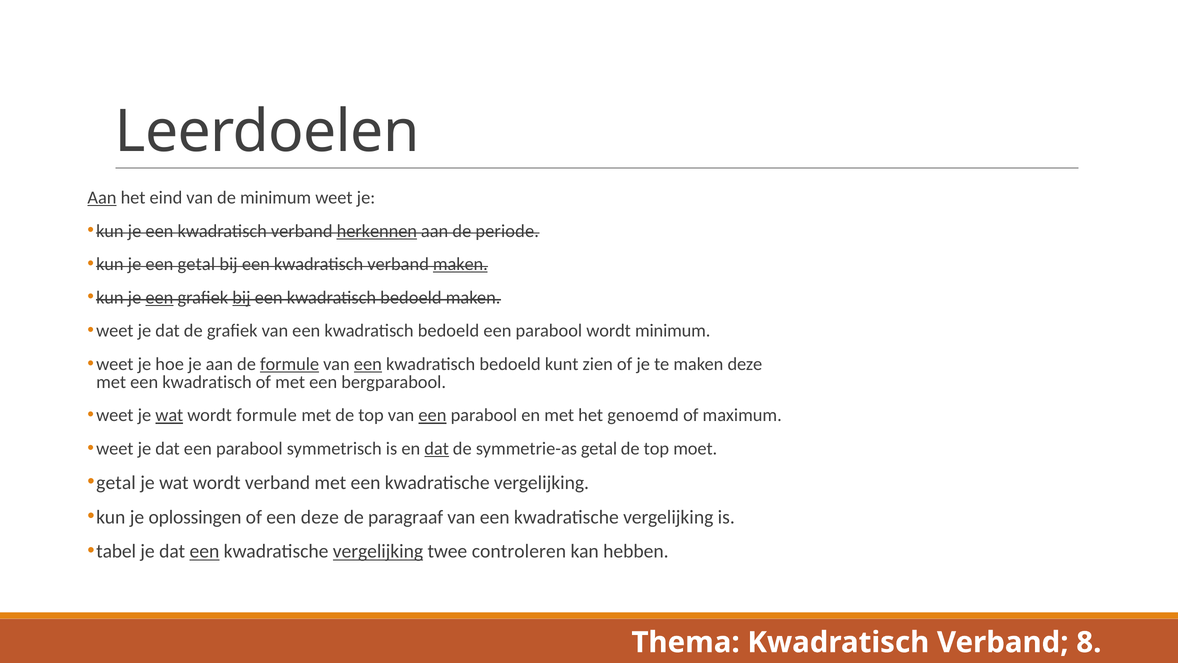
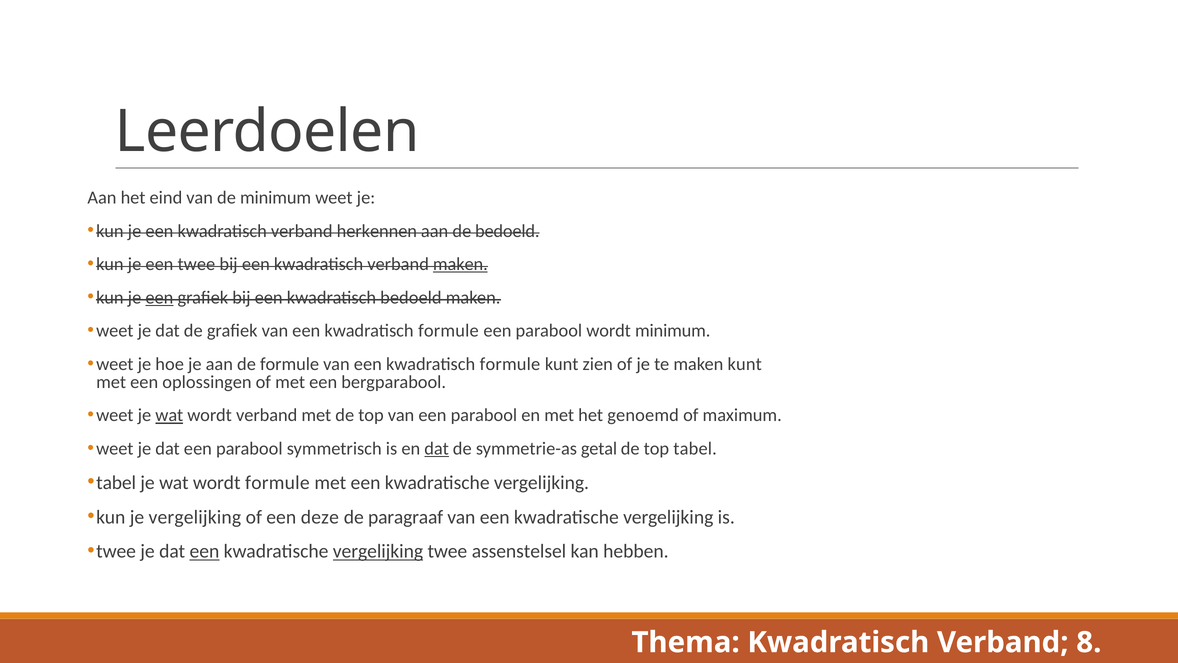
Aan at (102, 198) underline: present -> none
herkennen underline: present -> none
de periode: periode -> bedoeld
een getal: getal -> twee
bij at (241, 297) underline: present -> none
bedoeld at (448, 331): bedoeld -> formule
formule at (290, 364) underline: present -> none
een at (368, 364) underline: present -> none
bedoeld at (510, 364): bedoeld -> formule
maken deze: deze -> kunt
met een kwadratisch: kwadratisch -> oplossingen
wordt formule: formule -> verband
een at (432, 415) underline: present -> none
top moet: moet -> tabel
getal at (116, 482): getal -> tabel
wordt verband: verband -> formule
je oplossingen: oplossingen -> vergelijking
tabel at (116, 551): tabel -> twee
controleren: controleren -> assenstelsel
